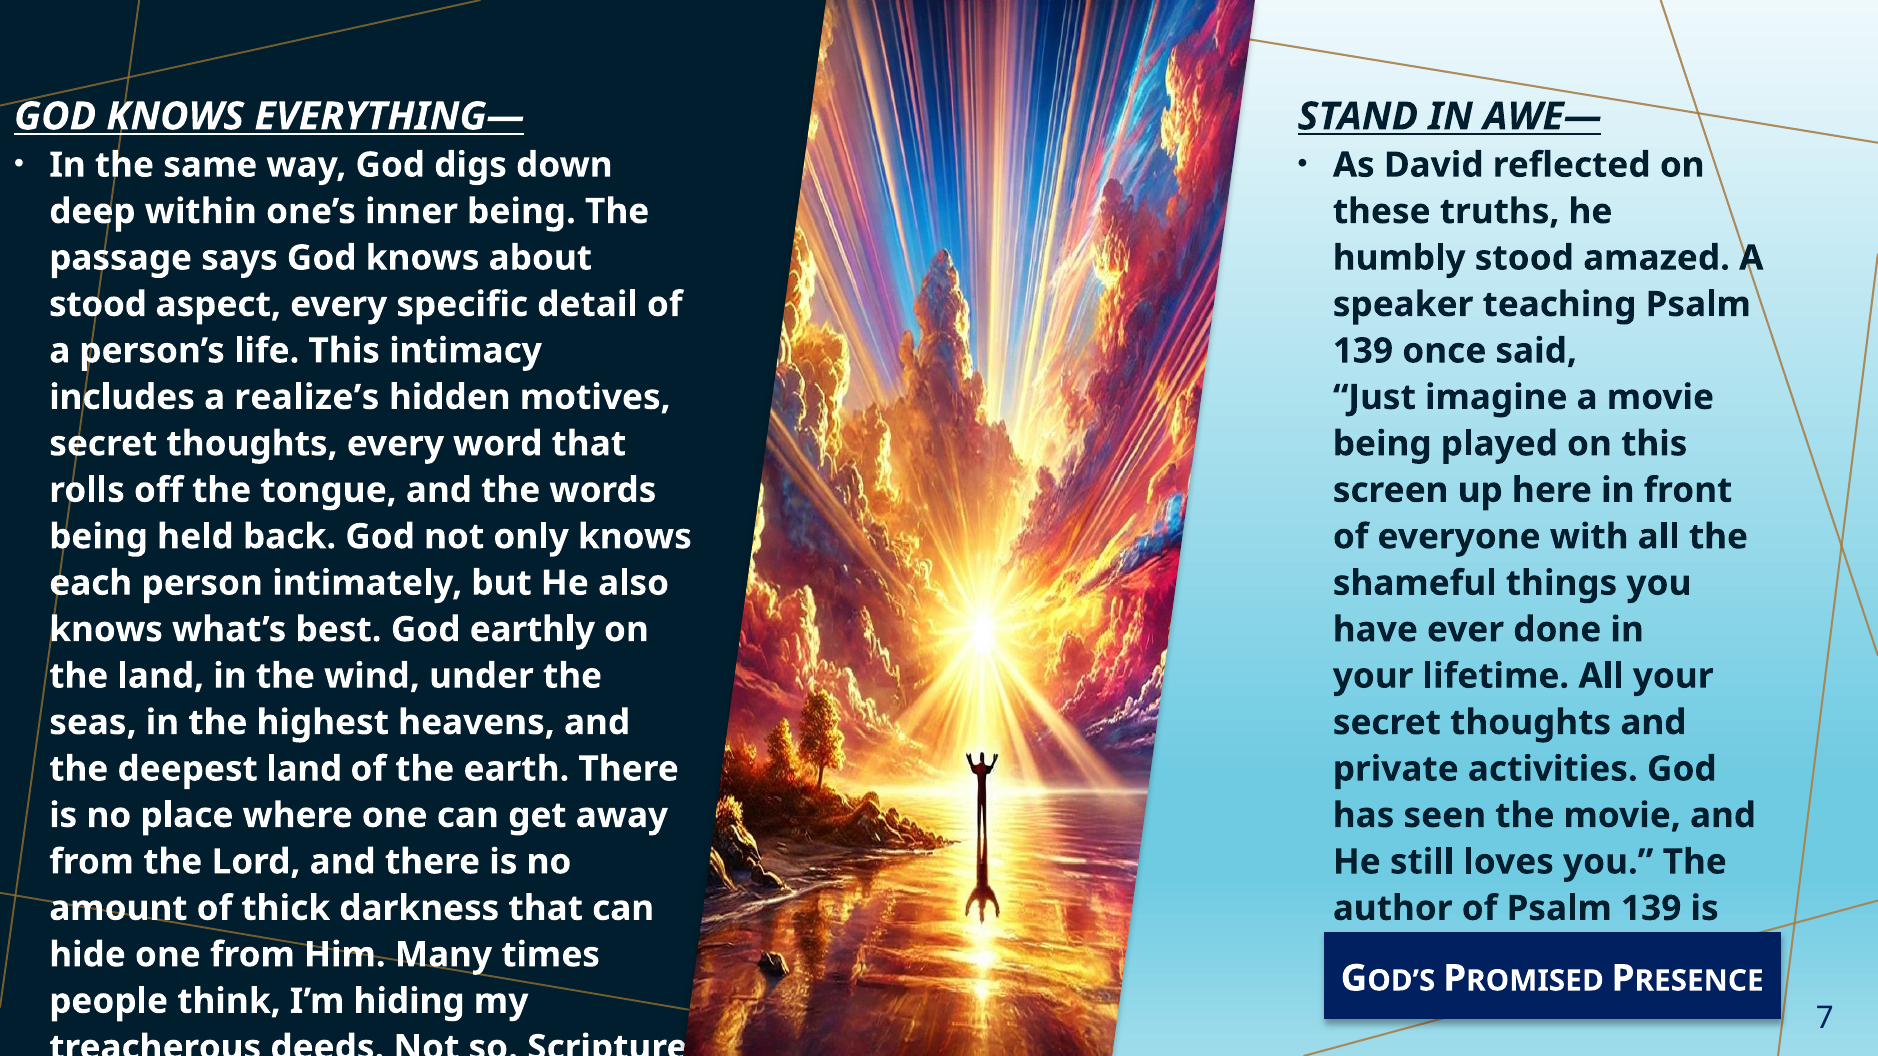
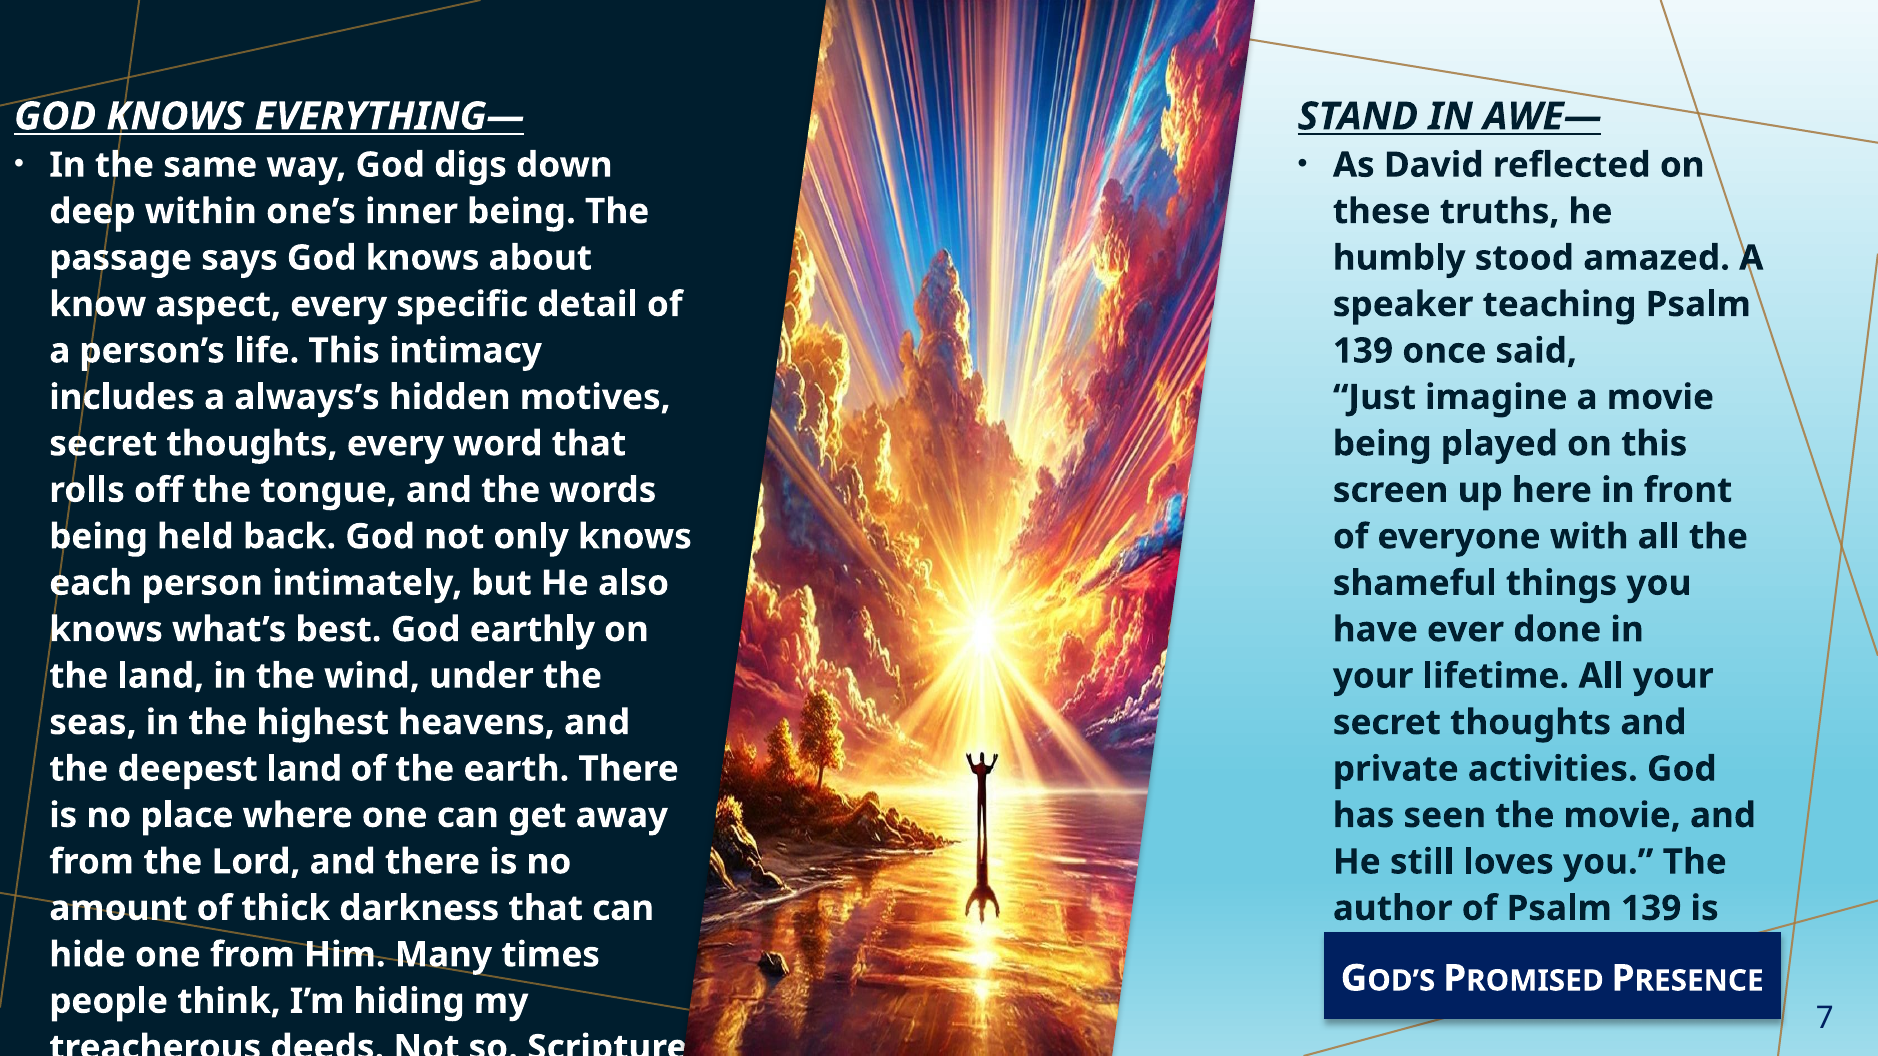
stood at (98, 305): stood -> know
realize’s: realize’s -> always’s
